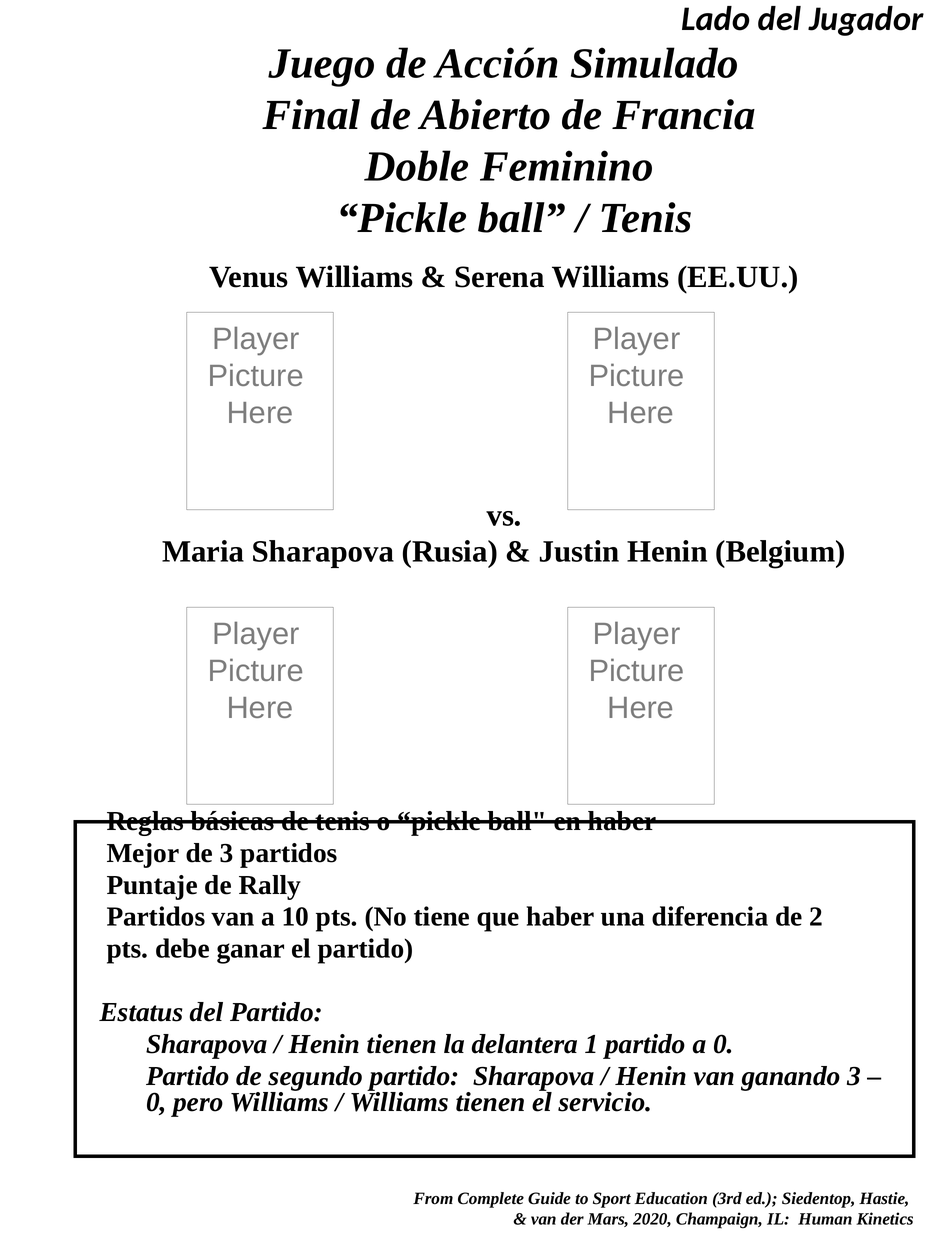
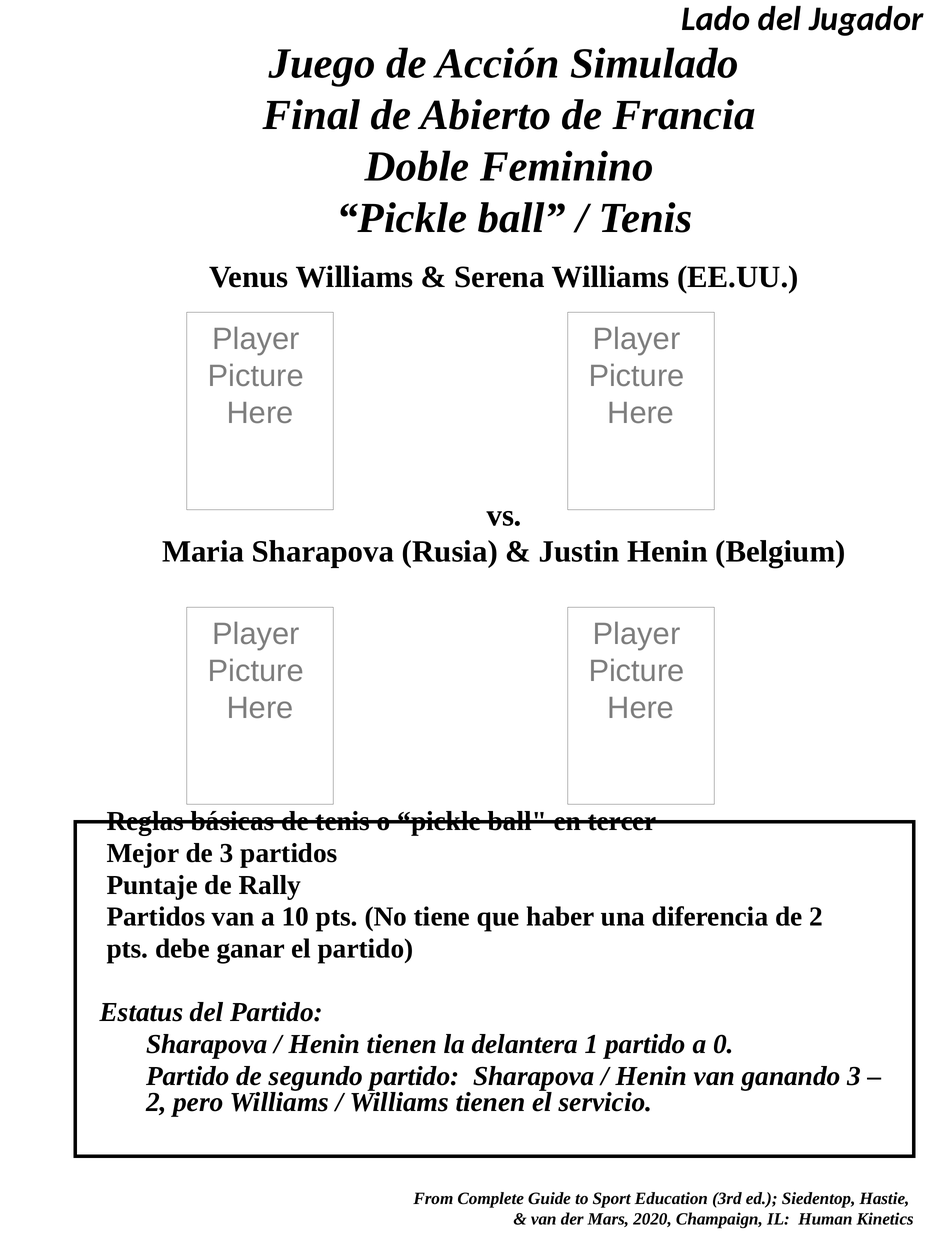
en haber: haber -> tercer
0 at (156, 1102): 0 -> 2
